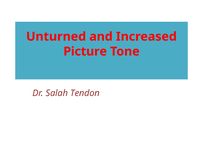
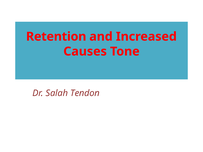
Unturned: Unturned -> Retention
Picture: Picture -> Causes
